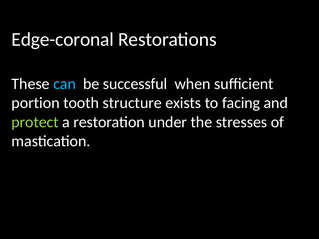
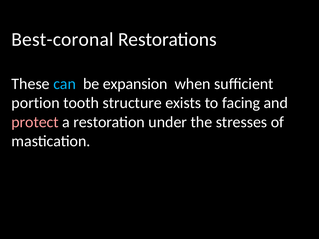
Edge-coronal: Edge-coronal -> Best-coronal
successful: successful -> expansion
protect colour: light green -> pink
